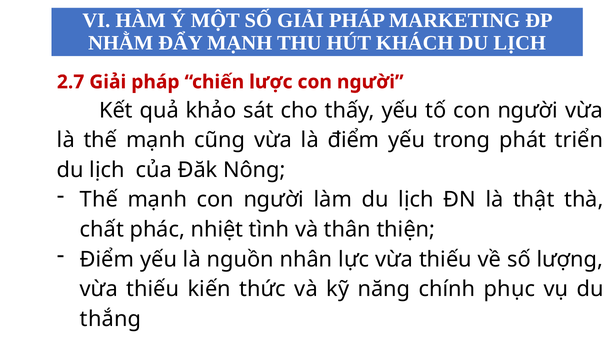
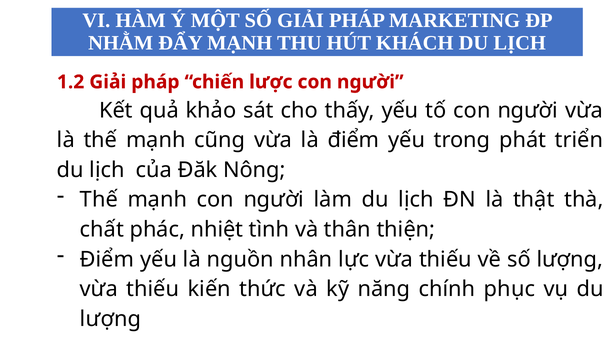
2.7: 2.7 -> 1.2
thắng at (111, 319): thắng -> lượng
